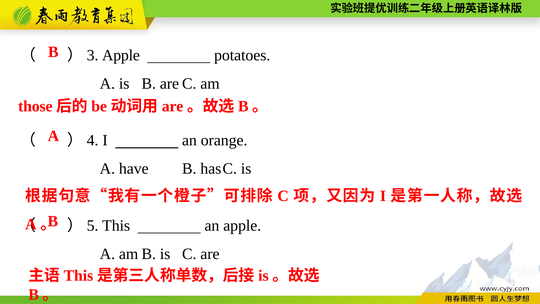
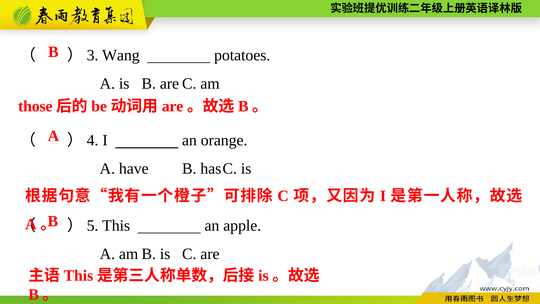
Apple at (121, 55): Apple -> Wang
